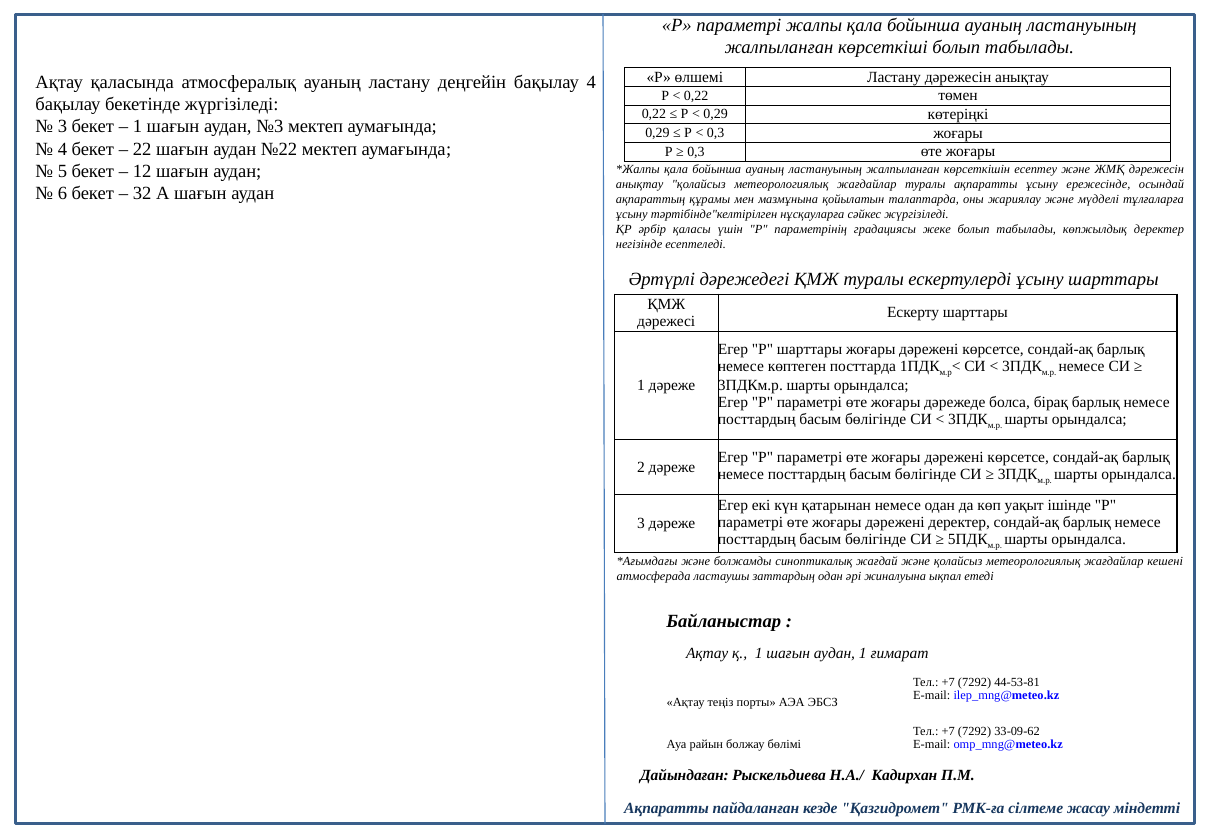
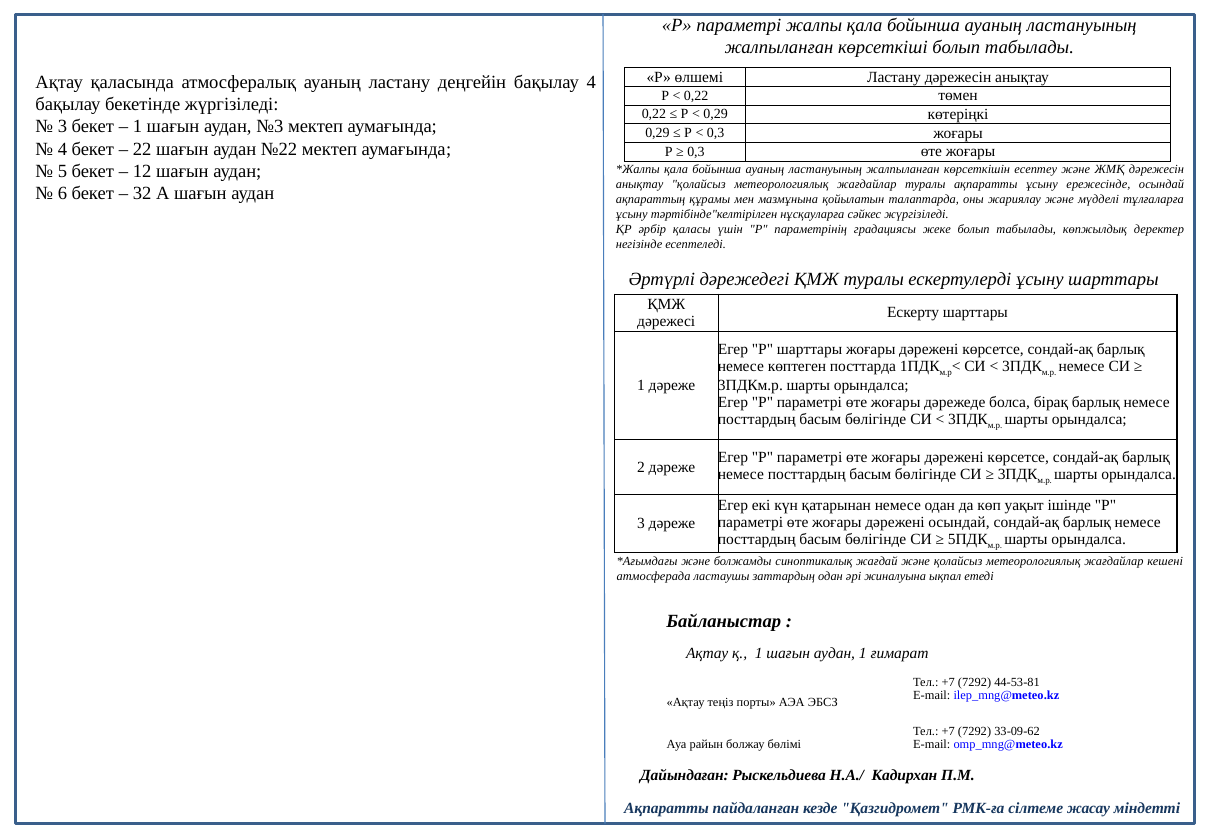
дәрежені деректер: деректер -> осындай
